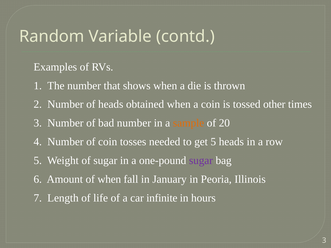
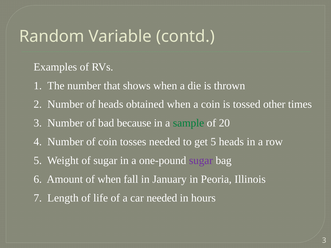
bad number: number -> because
sample colour: orange -> green
car infinite: infinite -> needed
